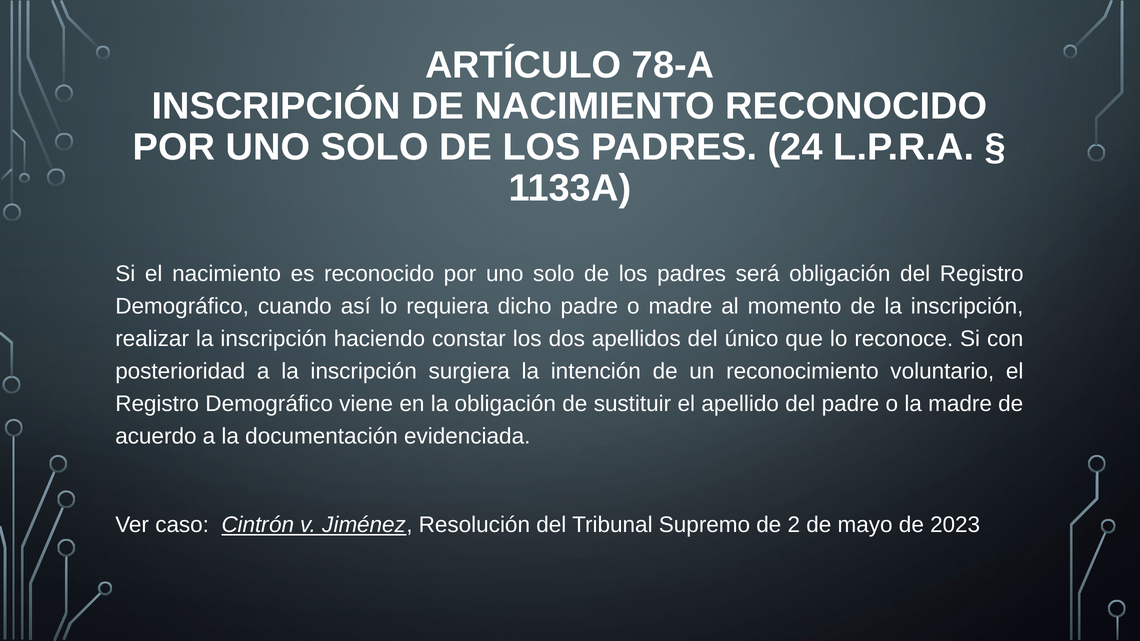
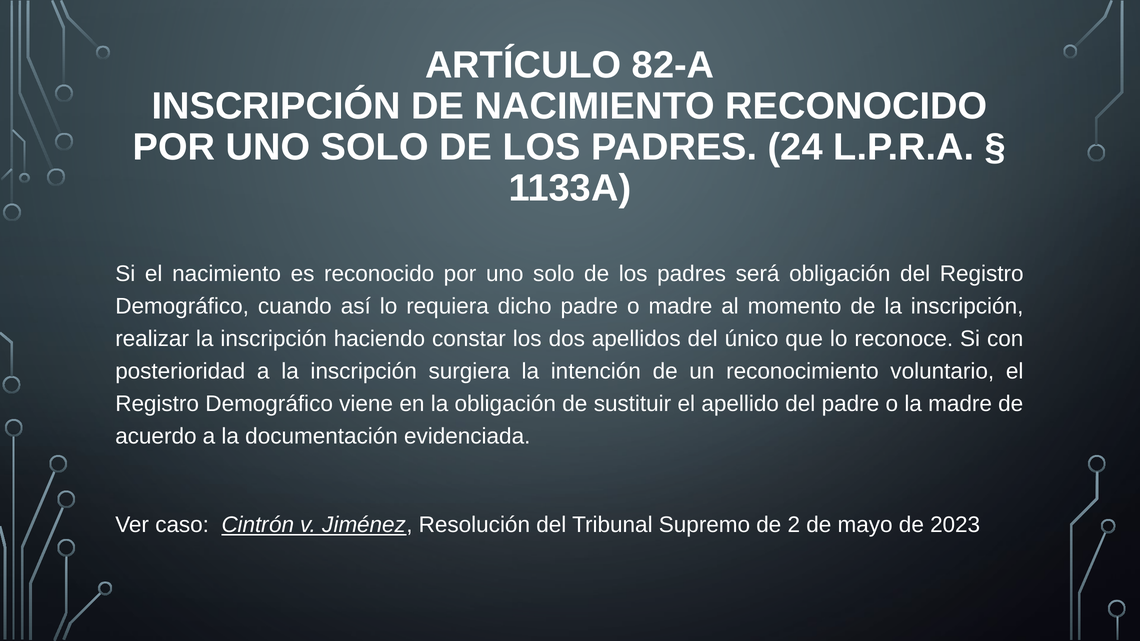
78-A: 78-A -> 82-A
